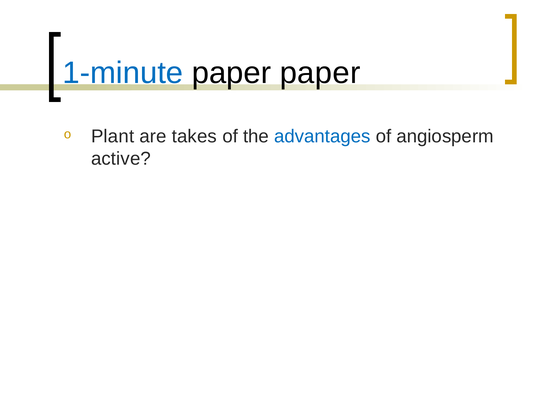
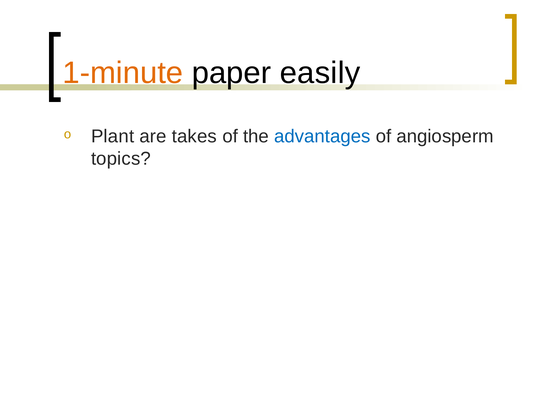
1-minute colour: blue -> orange
paper paper: paper -> easily
active: active -> topics
